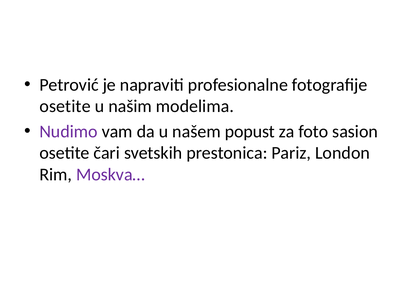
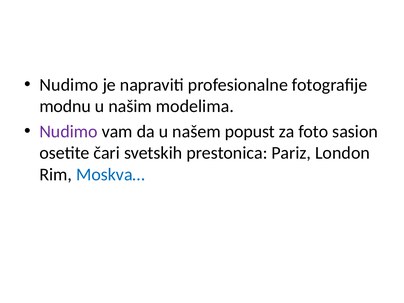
Petrović at (69, 85): Petrović -> Nudimo
osetite at (65, 106): osetite -> modnu
Moskva… colour: purple -> blue
